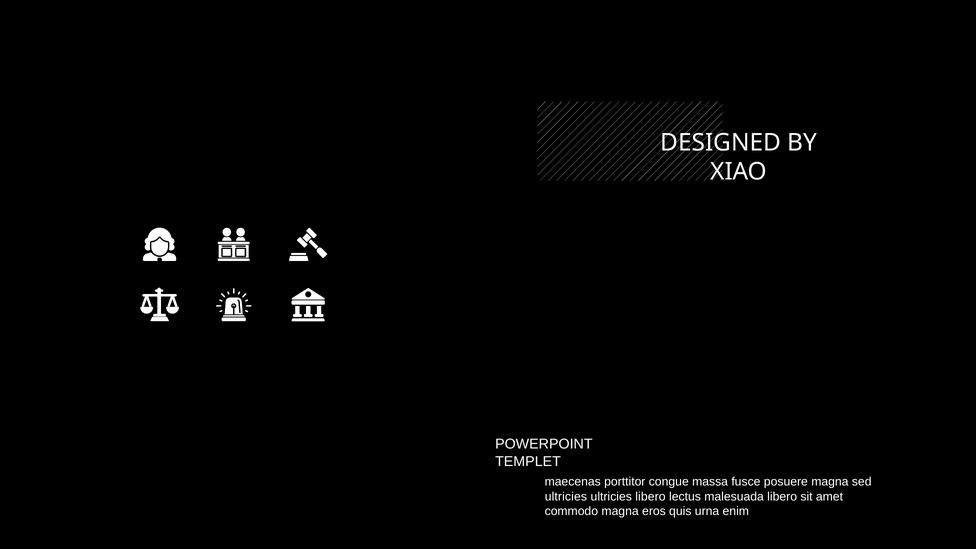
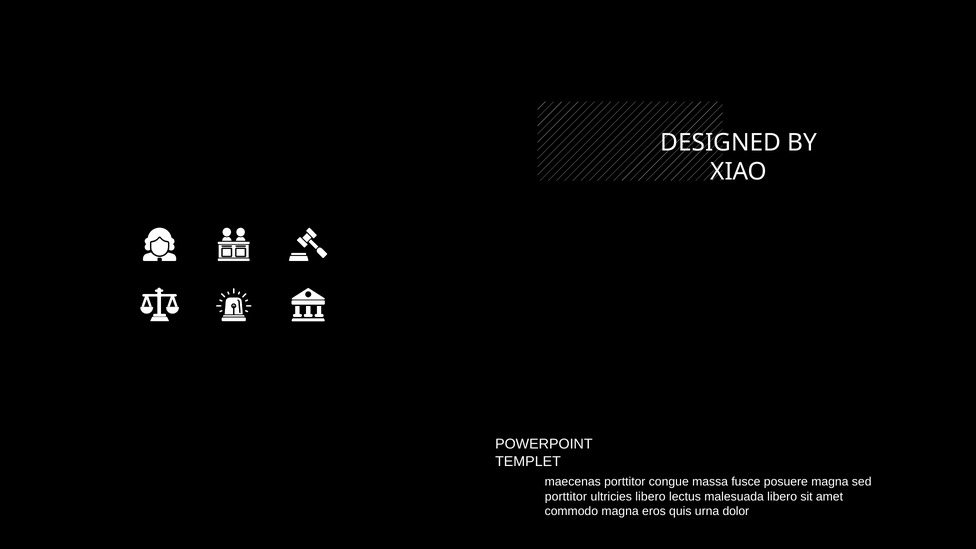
ultricies at (566, 496): ultricies -> porttitor
enim: enim -> dolor
